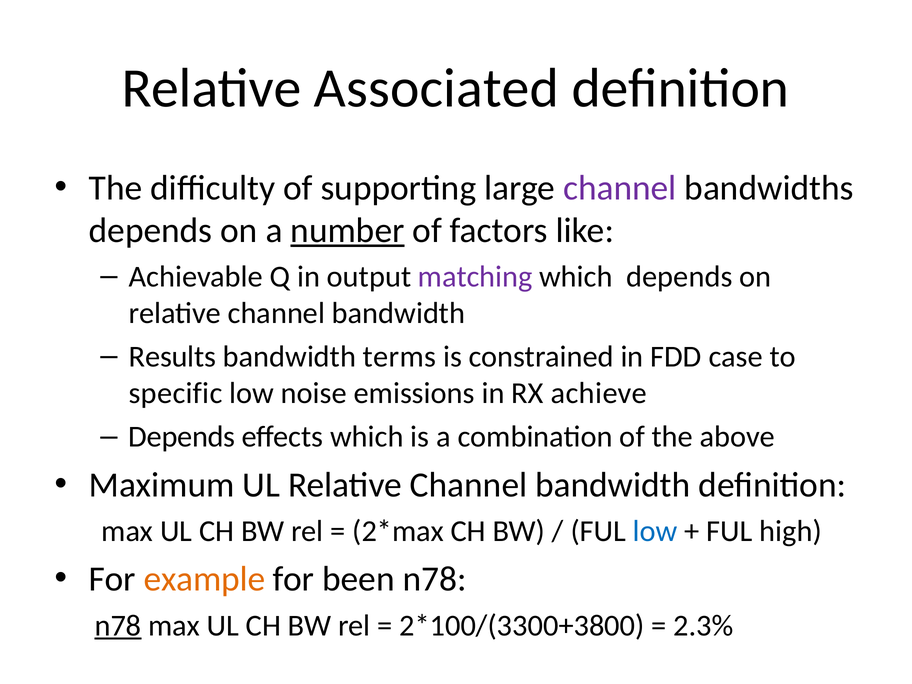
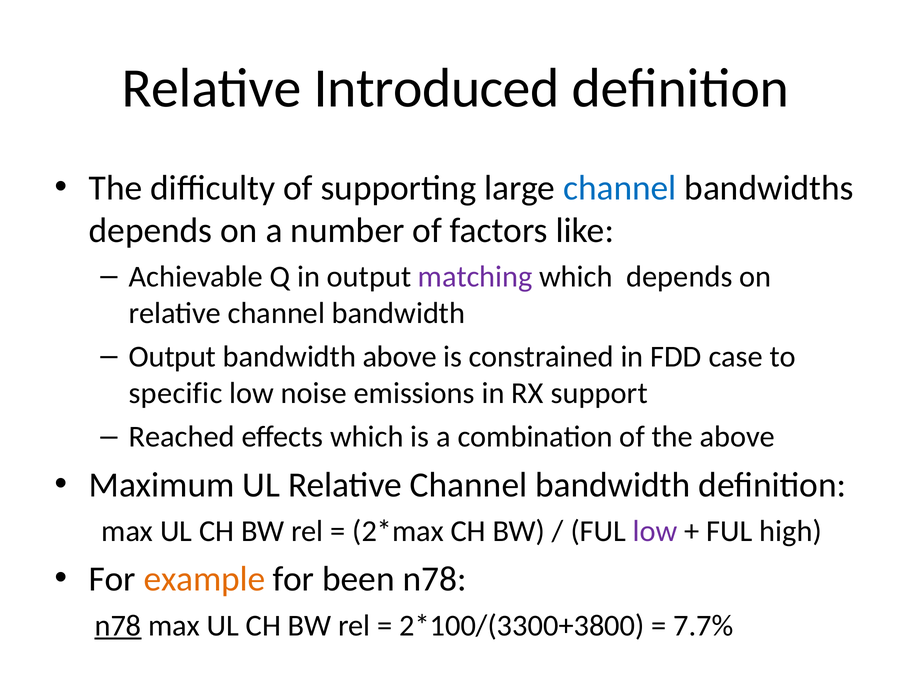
Associated: Associated -> Introduced
channel at (620, 188) colour: purple -> blue
number underline: present -> none
Results at (172, 357): Results -> Output
bandwidth terms: terms -> above
achieve: achieve -> support
Depends at (182, 437): Depends -> Reached
low at (655, 531) colour: blue -> purple
2.3%: 2.3% -> 7.7%
